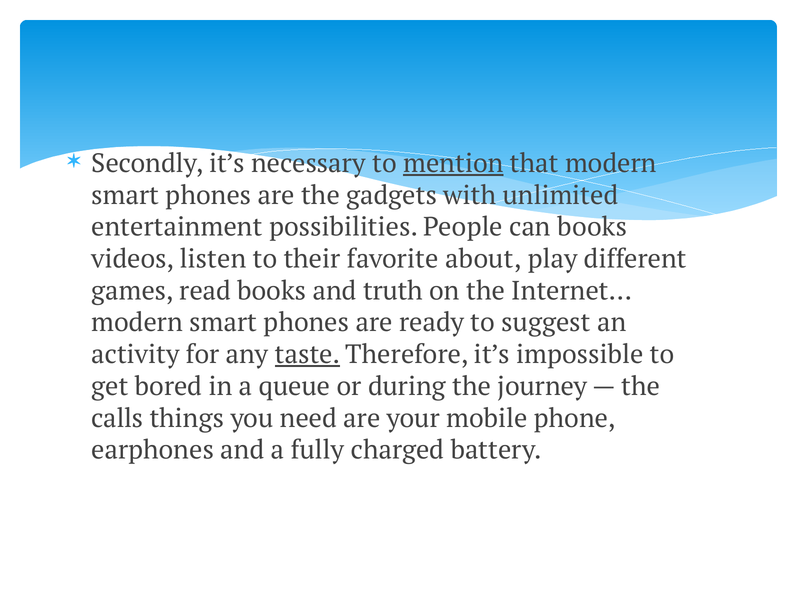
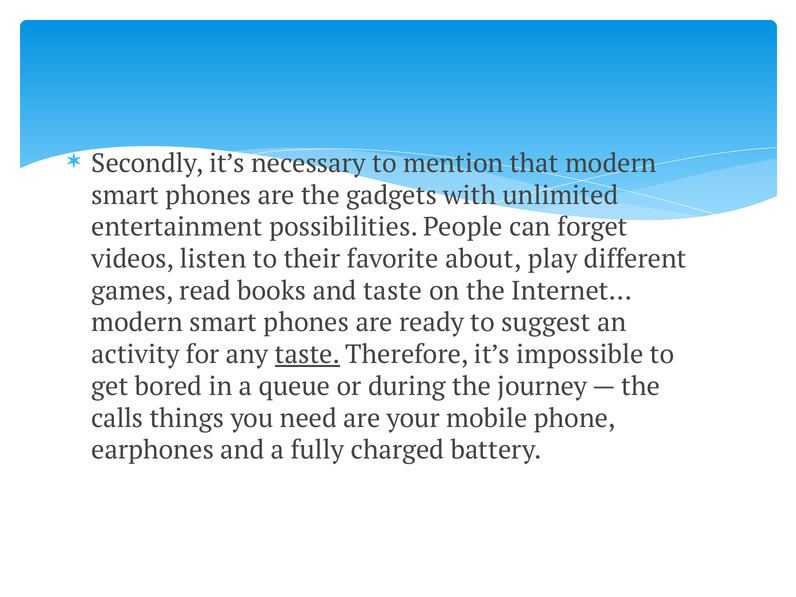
mention underline: present -> none
can books: books -> forget
and truth: truth -> taste
